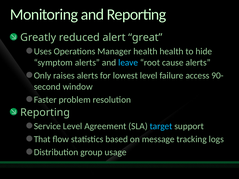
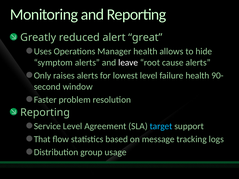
health health: health -> allows
leave colour: light blue -> white
failure access: access -> health
